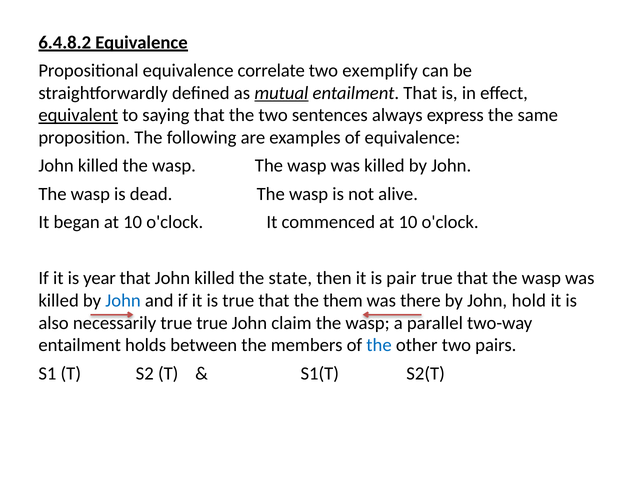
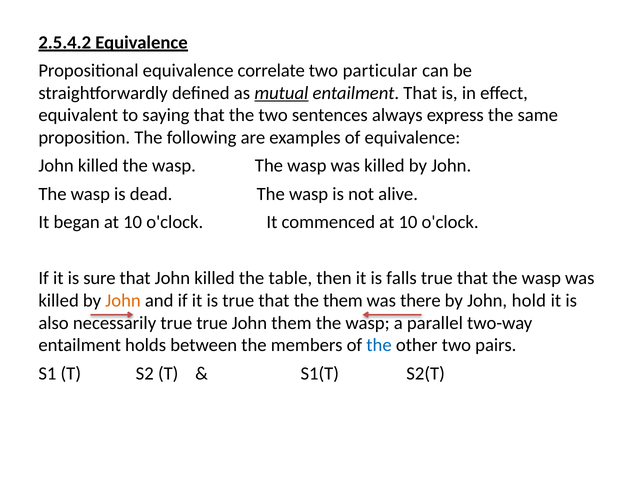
6.4.8.2: 6.4.8.2 -> 2.5.4.2
exemplify: exemplify -> particular
equivalent underline: present -> none
year: year -> sure
state: state -> table
pair: pair -> falls
John at (123, 301) colour: blue -> orange
John claim: claim -> them
